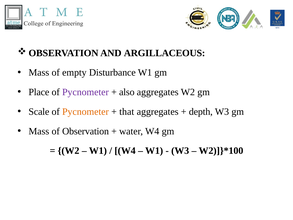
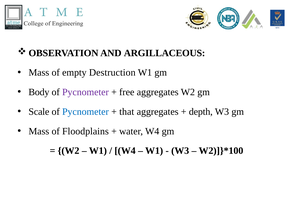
Disturbance: Disturbance -> Destruction
Place: Place -> Body
also: also -> free
Pycnometer at (85, 112) colour: orange -> blue
Observation: Observation -> Floodplains
